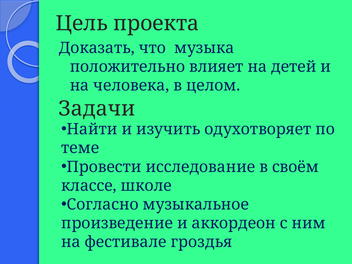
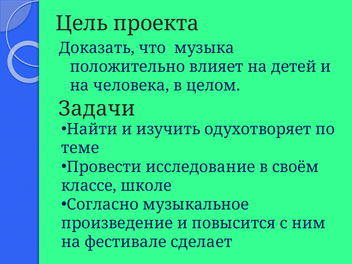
аккордеон: аккордеон -> повысится
гроздья: гроздья -> сделает
